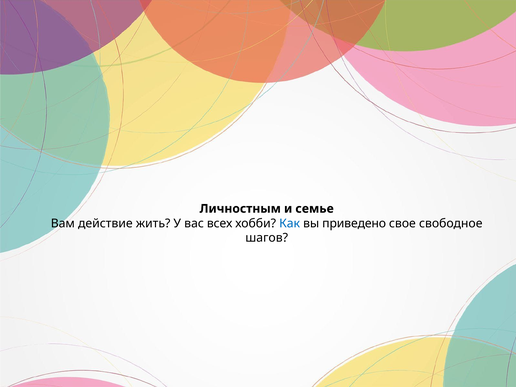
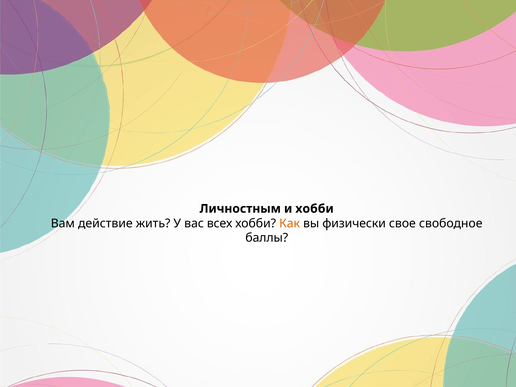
и семье: семье -> хобби
Как colour: blue -> orange
приведено: приведено -> физически
шагов: шагов -> баллы
